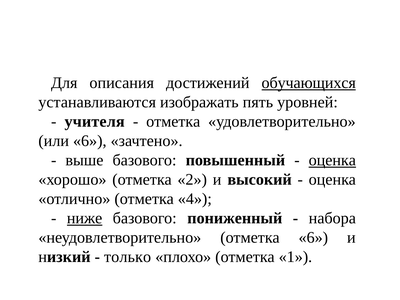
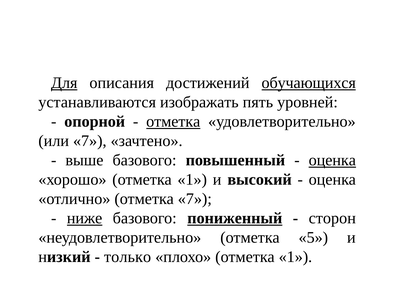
Для underline: none -> present
учителя: учителя -> опорной
отметка at (173, 121) underline: none -> present
или 6: 6 -> 7
хорошо отметка 2: 2 -> 1
отметка 4: 4 -> 7
пониженный underline: none -> present
набора: набора -> сторон
отметка 6: 6 -> 5
